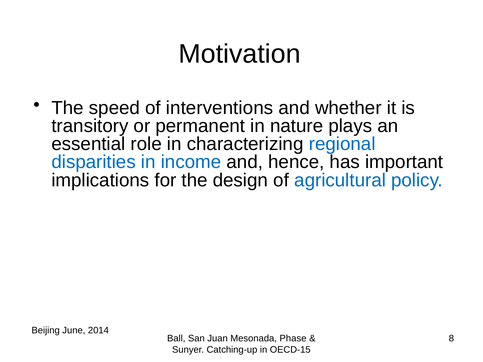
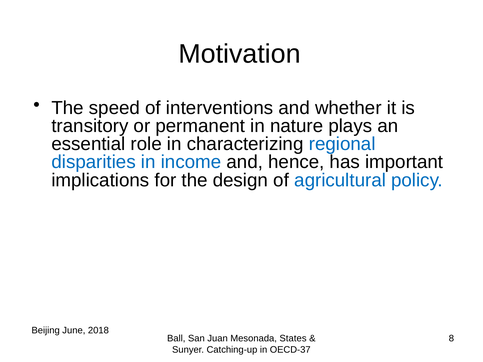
2014: 2014 -> 2018
Phase: Phase -> States
OECD-15: OECD-15 -> OECD-37
